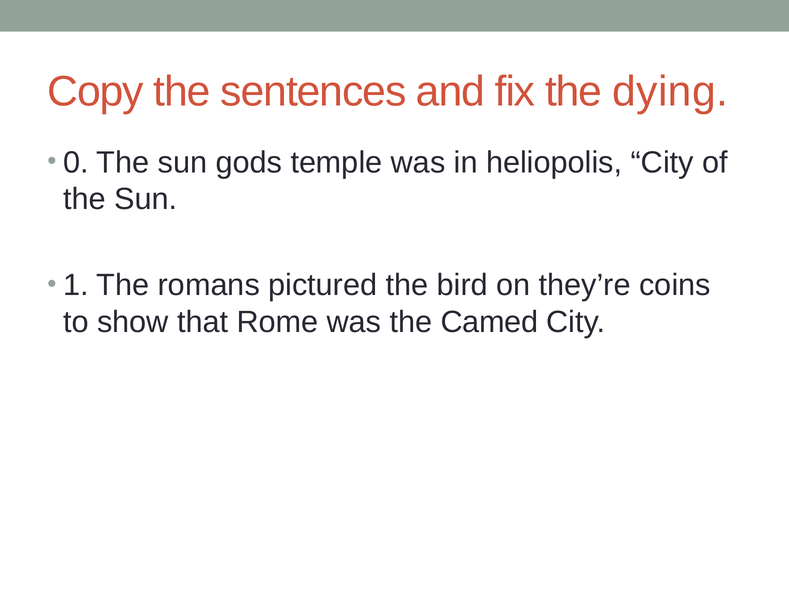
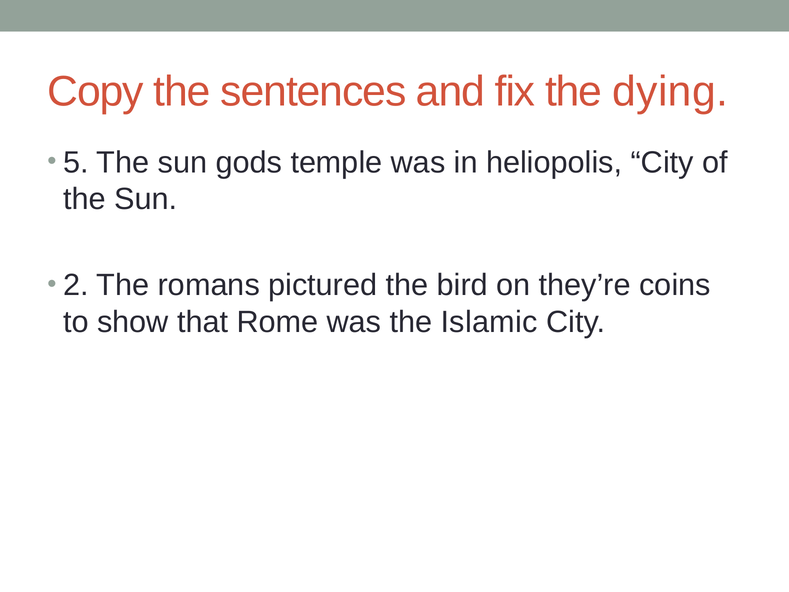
0: 0 -> 5
1: 1 -> 2
Camed: Camed -> Islamic
